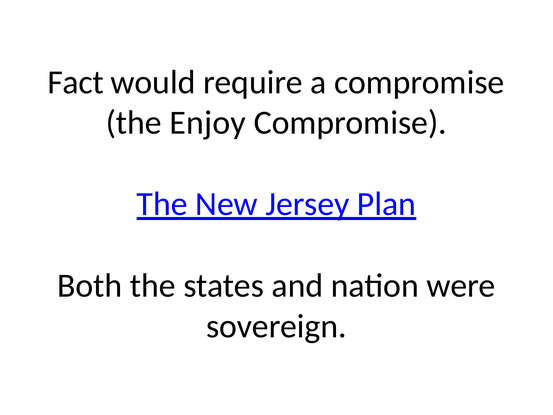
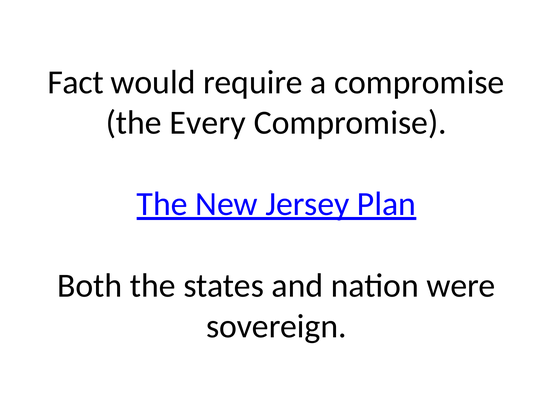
Enjoy: Enjoy -> Every
